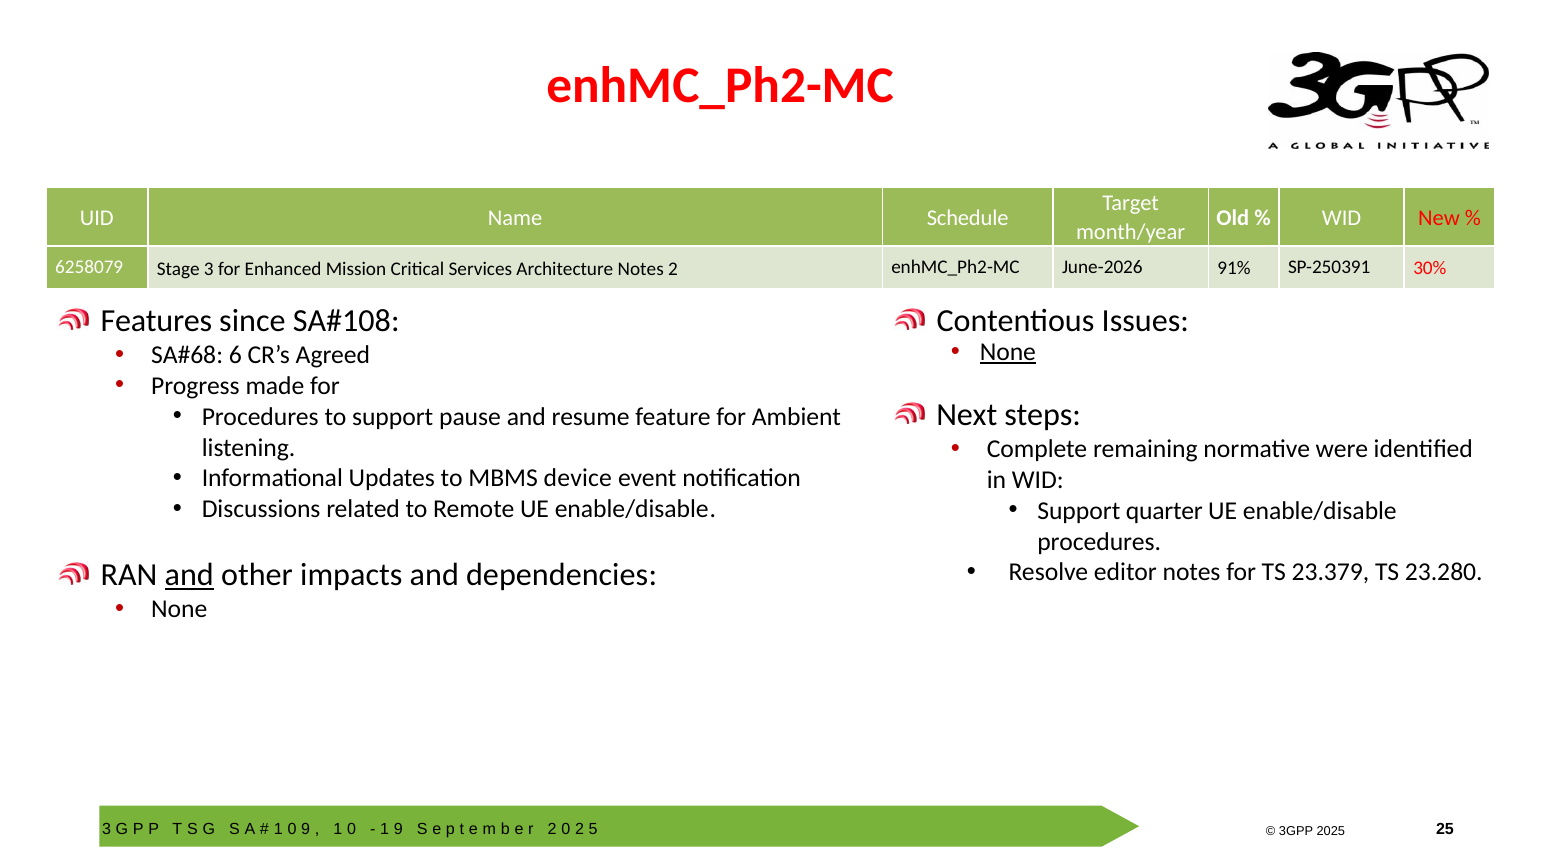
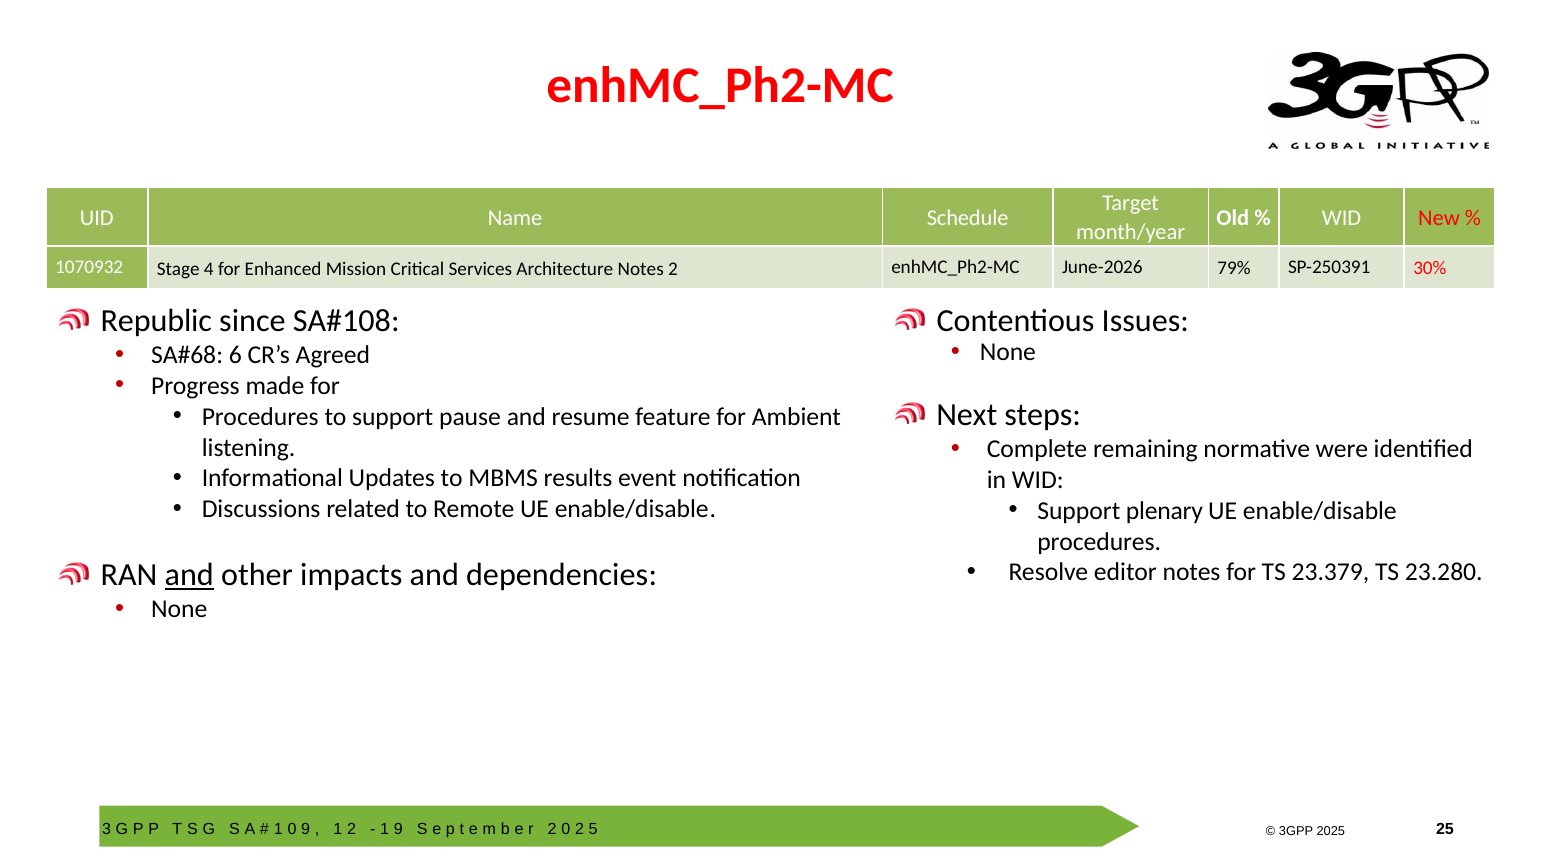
6258079: 6258079 -> 1070932
Stage 3: 3 -> 4
91%: 91% -> 79%
Features: Features -> Republic
None at (1008, 352) underline: present -> none
device: device -> results
quarter: quarter -> plenary
0 at (351, 829): 0 -> 2
